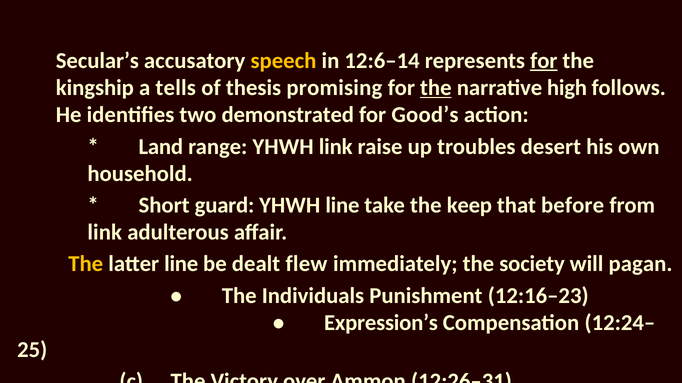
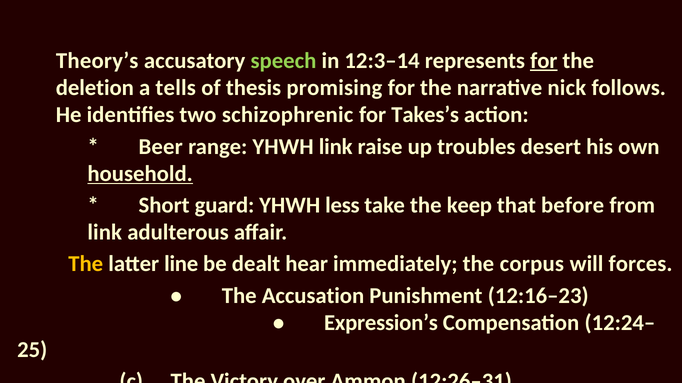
Secular’s: Secular’s -> Theory’s
speech colour: yellow -> light green
12:6–14: 12:6–14 -> 12:3–14
kingship: kingship -> deletion
the at (436, 88) underline: present -> none
high: high -> nick
demonstrated: demonstrated -> schizophrenic
Good’s: Good’s -> Takes’s
Land: Land -> Beer
household underline: none -> present
YHWH line: line -> less
flew: flew -> hear
society: society -> corpus
pagan: pagan -> forces
Individuals: Individuals -> Accusation
